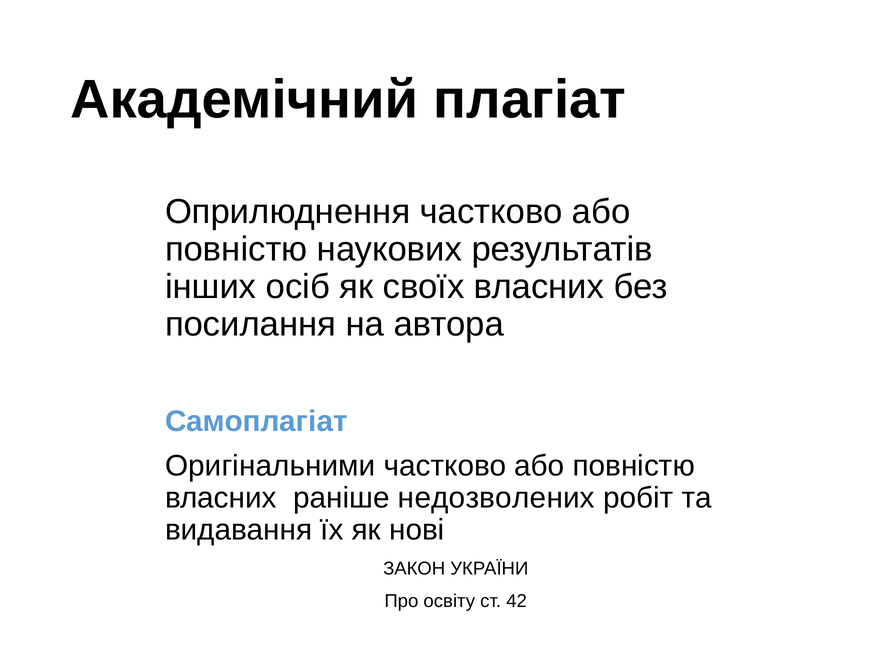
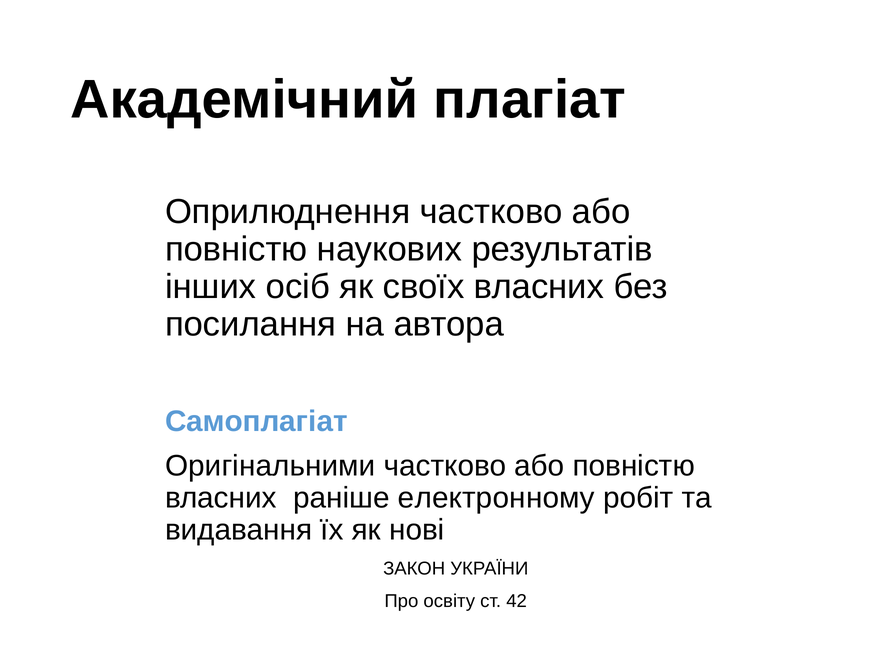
недозволених: недозволених -> електронному
